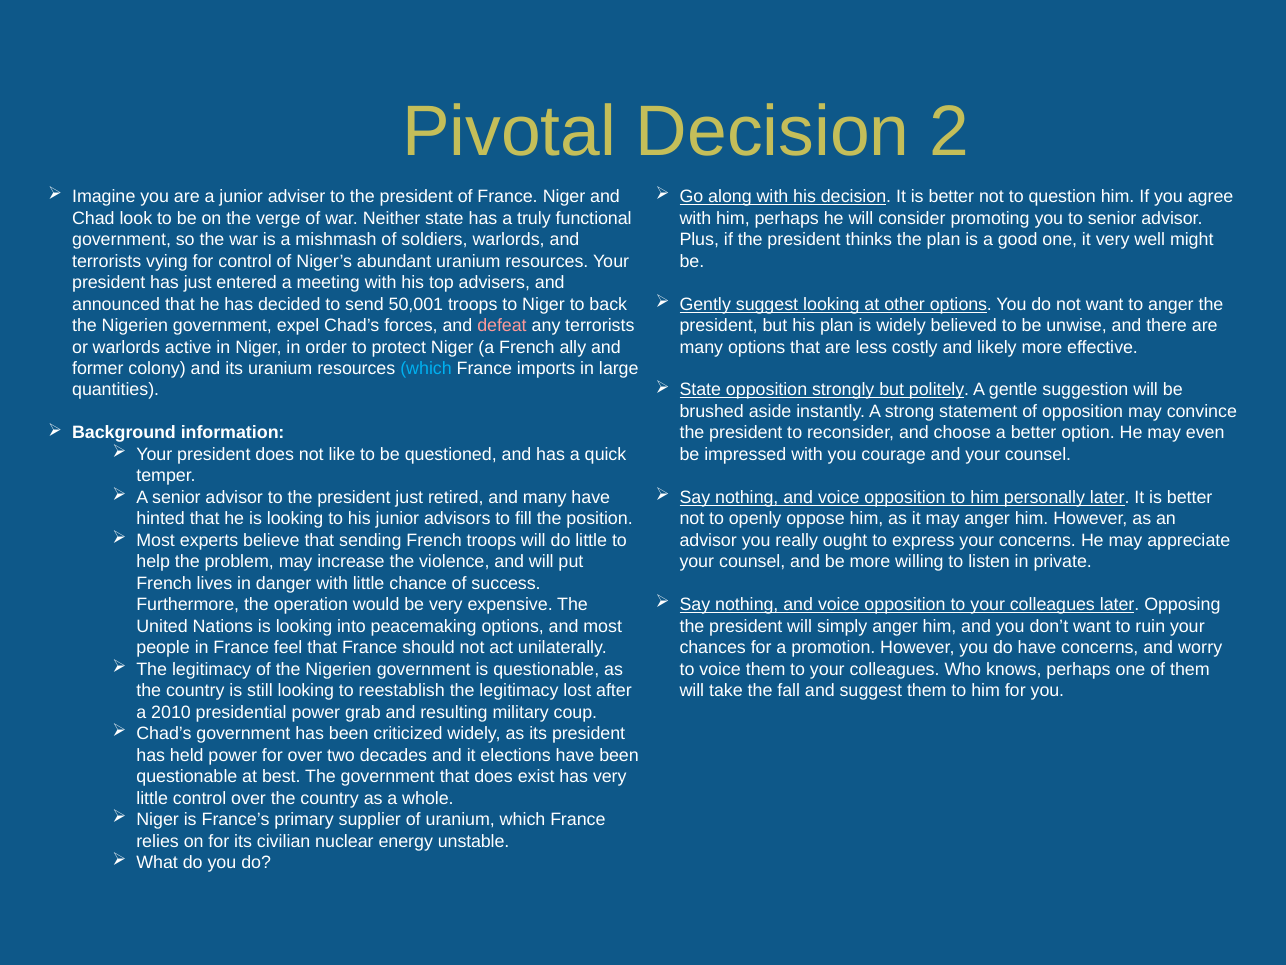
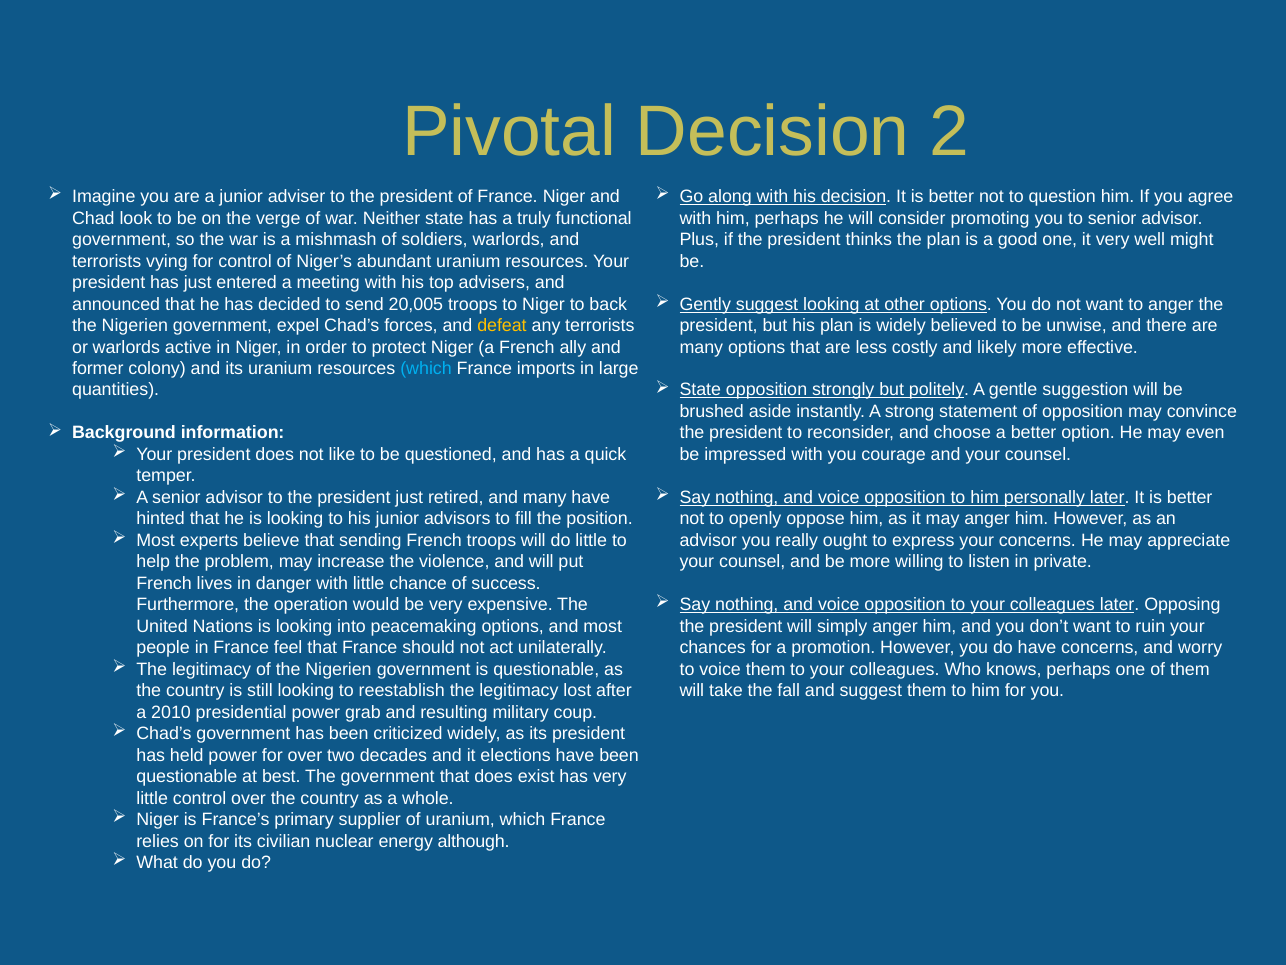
50,001: 50,001 -> 20,005
defeat colour: pink -> yellow
unstable: unstable -> although
